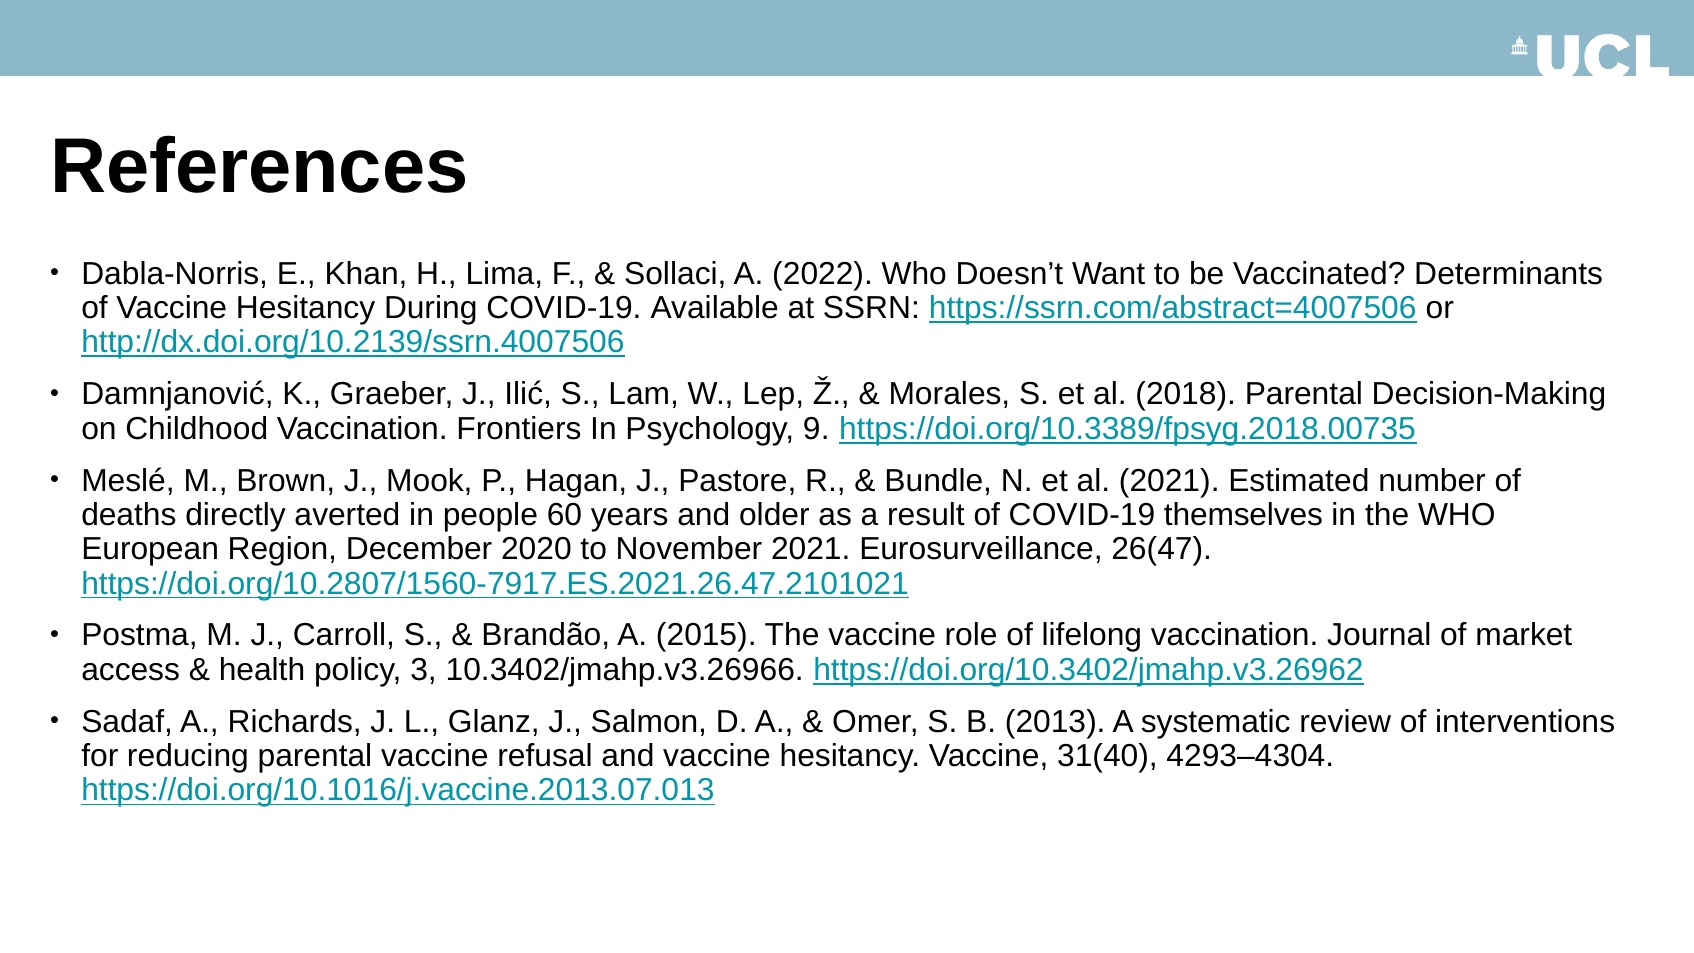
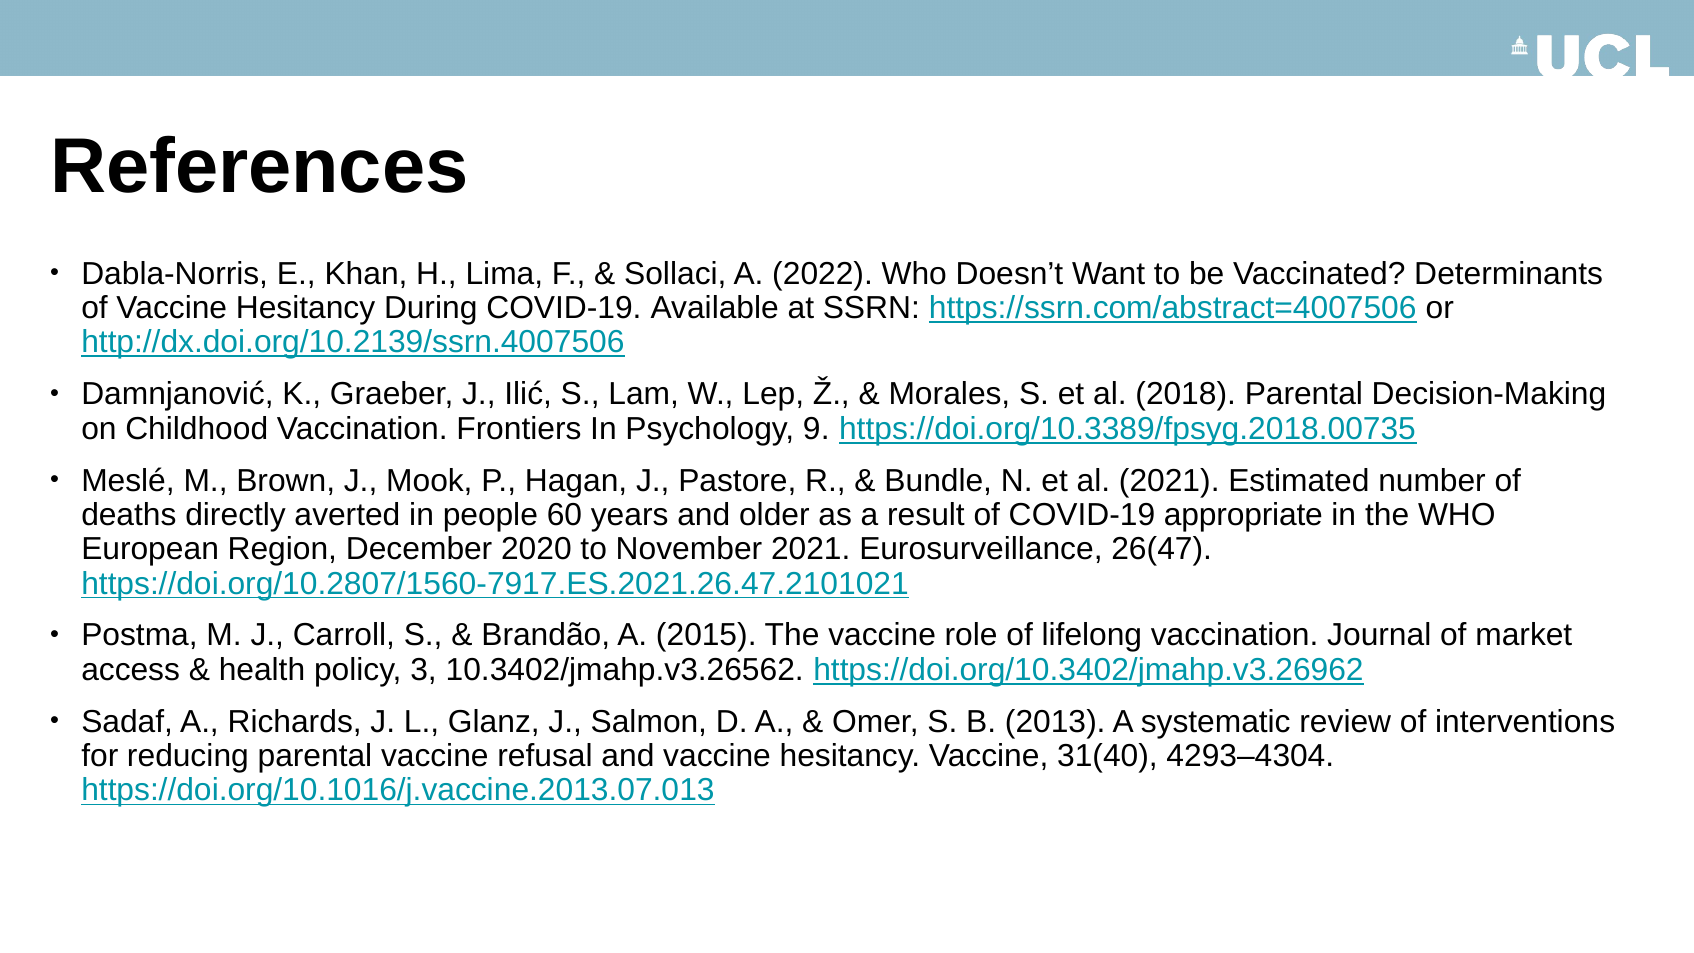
themselves: themselves -> appropriate
10.3402/jmahp.v3.26966: 10.3402/jmahp.v3.26966 -> 10.3402/jmahp.v3.26562
